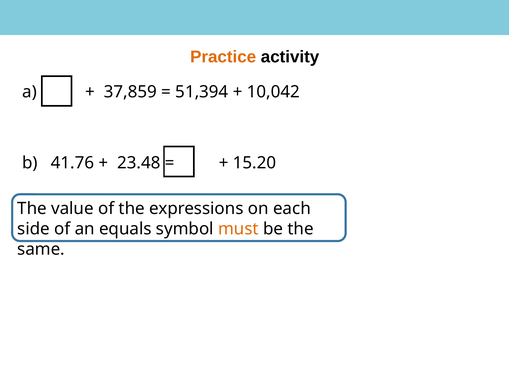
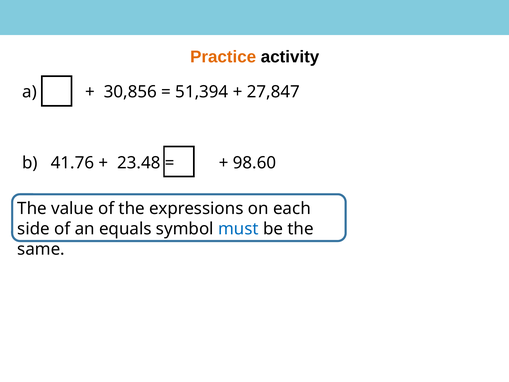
37,859: 37,859 -> 30,856
10,042: 10,042 -> 27,847
15.20: 15.20 -> 98.60
must colour: orange -> blue
